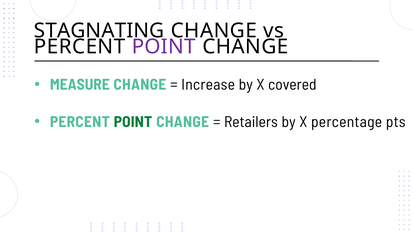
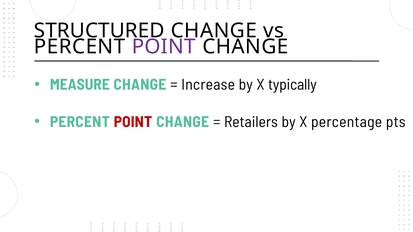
STAGNATING: STAGNATING -> STRUCTURED
covered: covered -> typically
POINT at (133, 122) colour: green -> red
